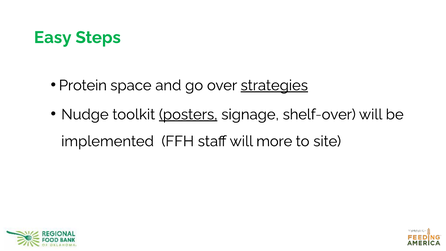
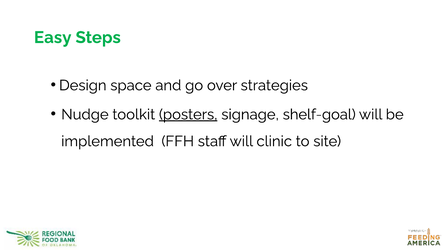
Protein: Protein -> Design
strategies underline: present -> none
shelf-over: shelf-over -> shelf-goal
more: more -> clinic
